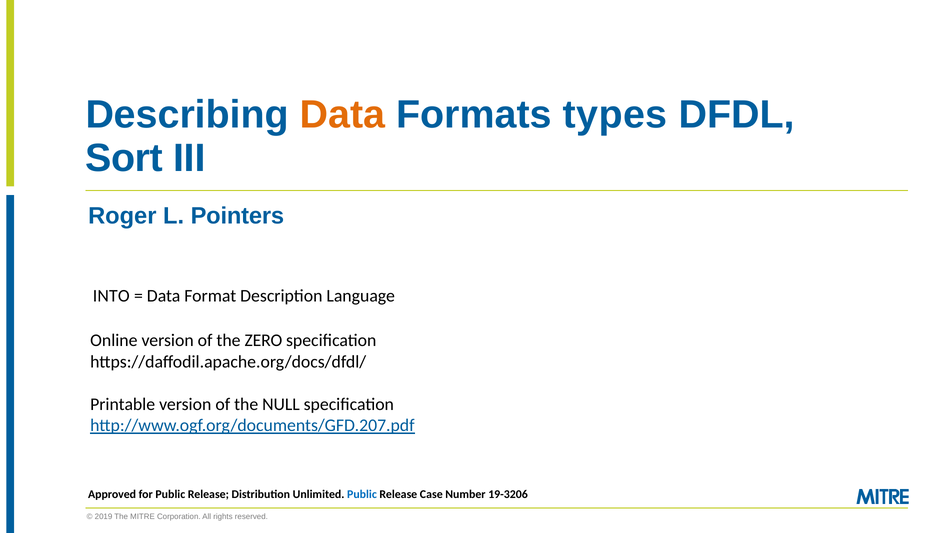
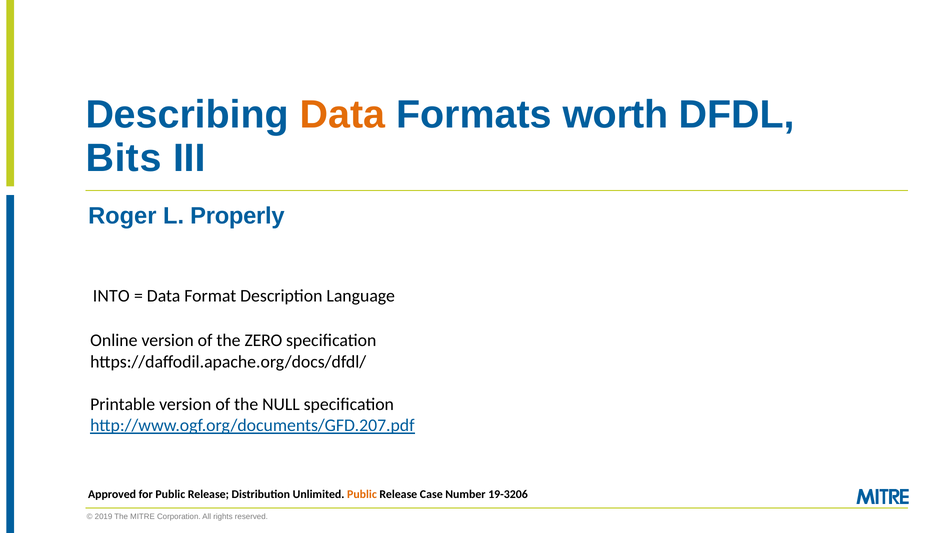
types: types -> worth
Sort: Sort -> Bits
Pointers: Pointers -> Properly
Public at (362, 494) colour: blue -> orange
